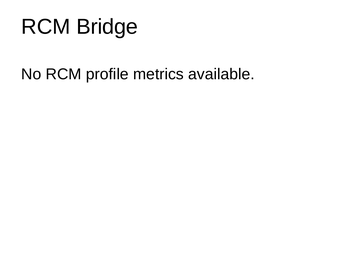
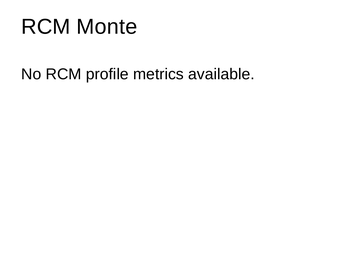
Bridge: Bridge -> Monte
